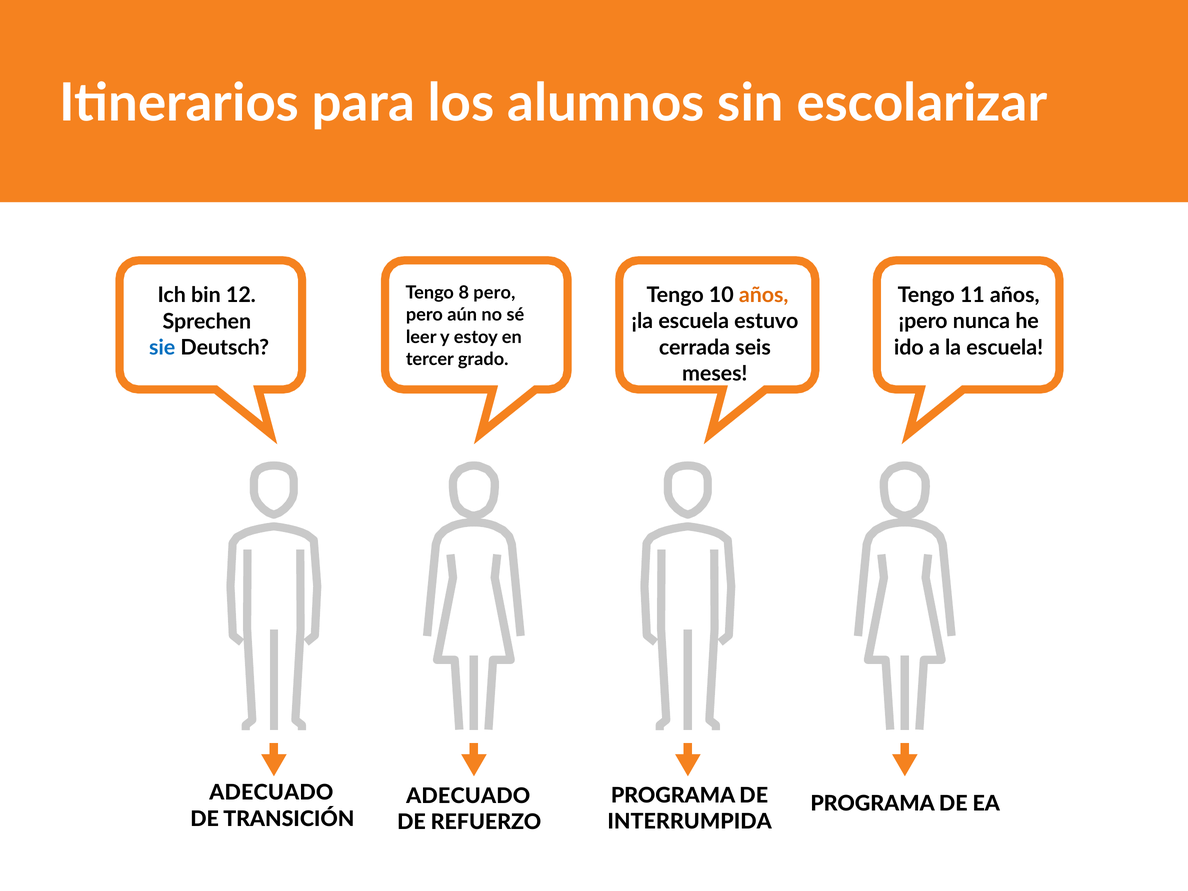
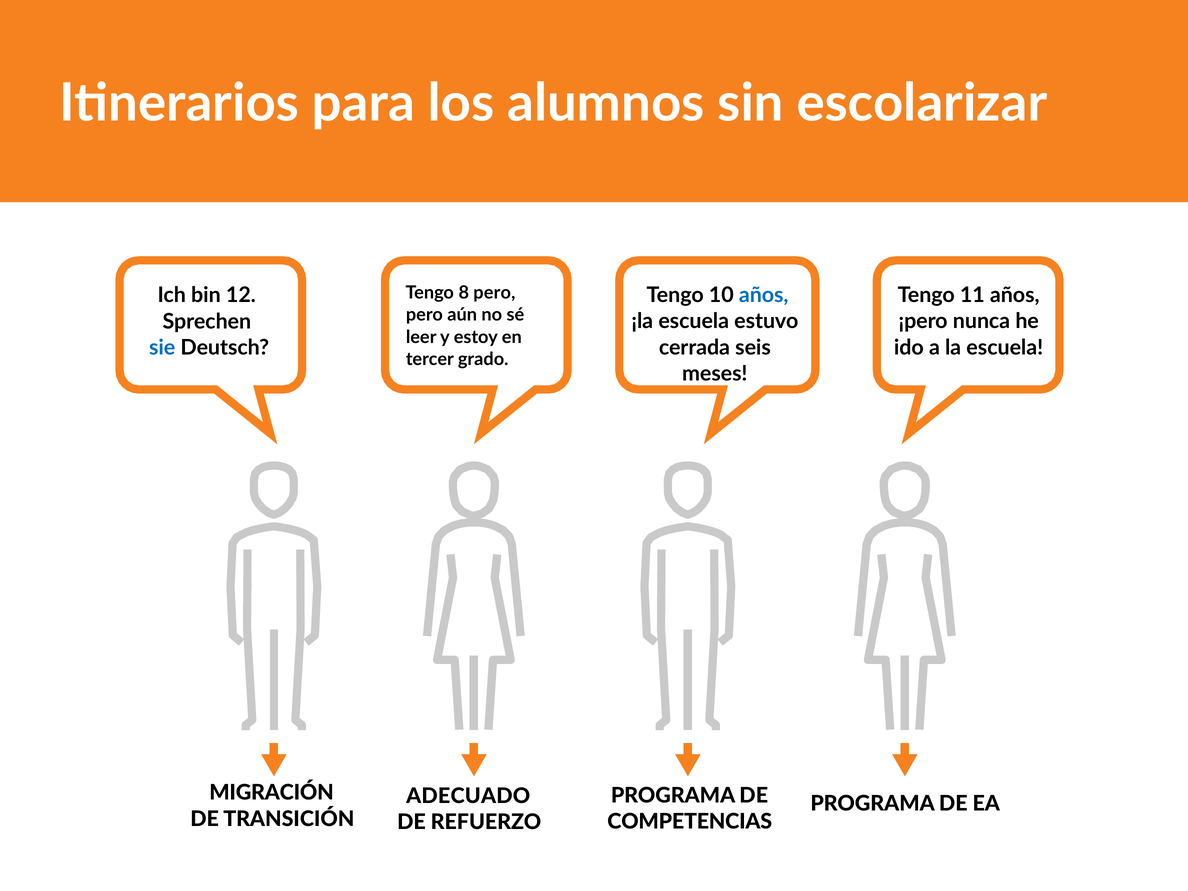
años at (764, 295) colour: orange -> blue
ADECUADO at (271, 793): ADECUADO -> MIGRACIÓN
INTERRUMPIDA: INTERRUMPIDA -> COMPETENCIAS
